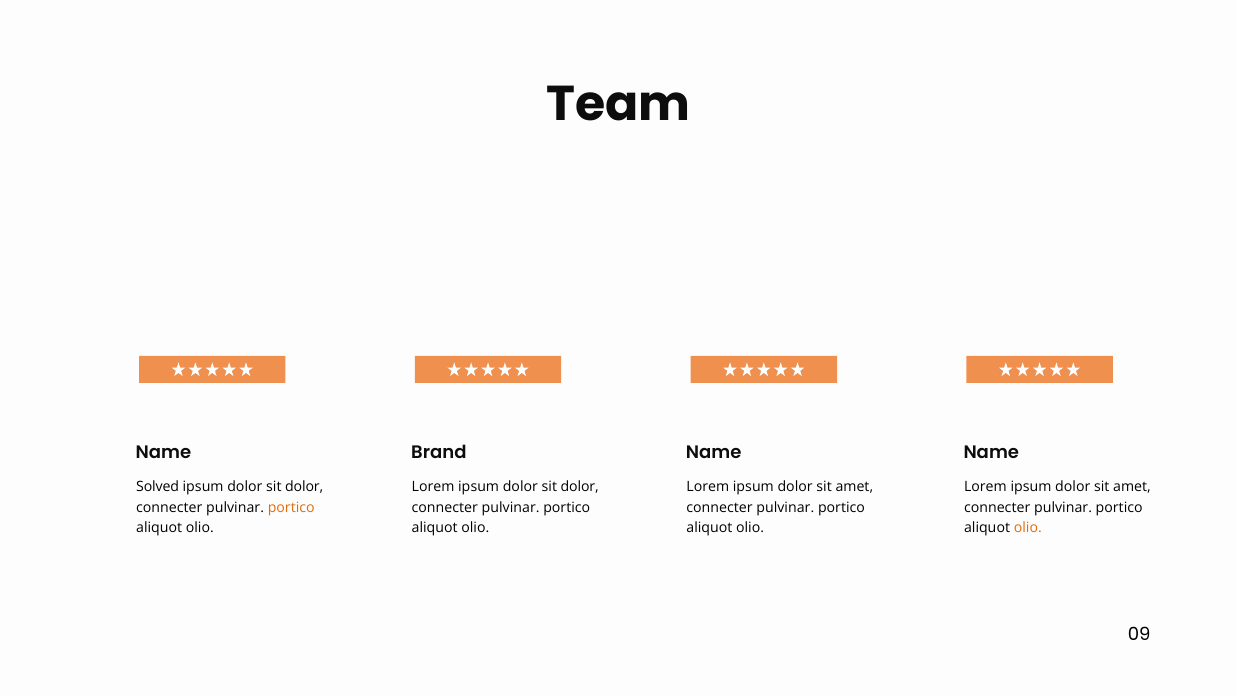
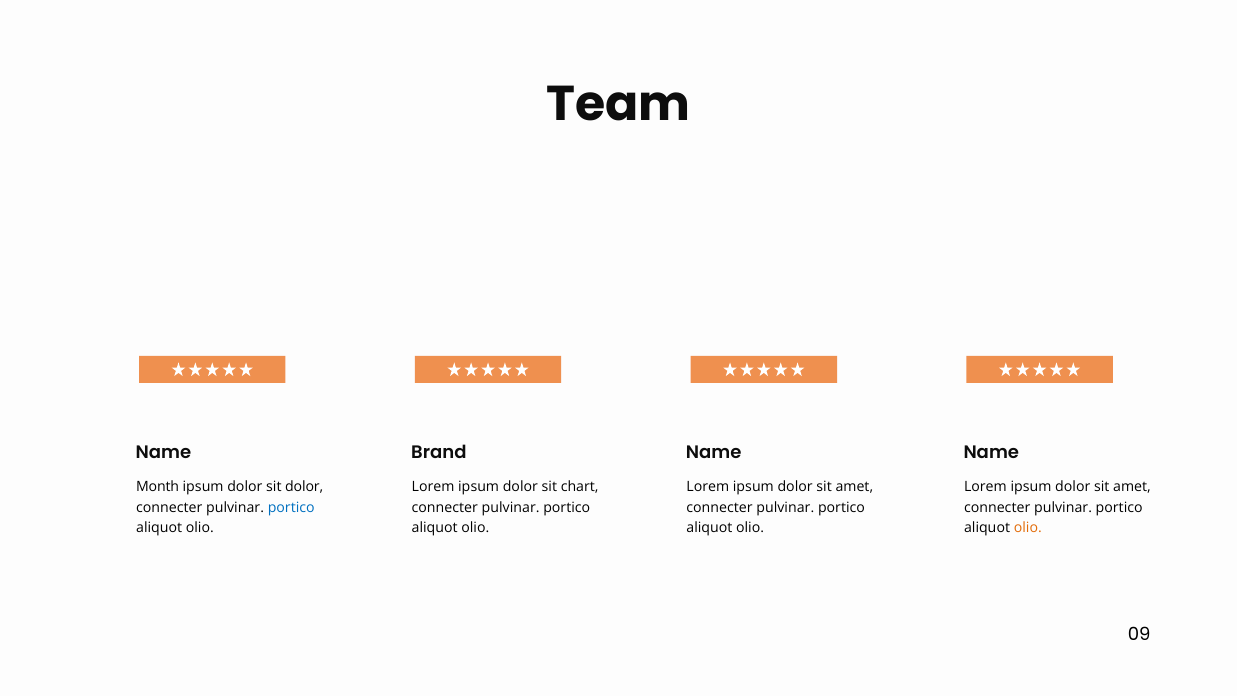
Solved: Solved -> Month
dolor at (580, 487): dolor -> chart
portico at (291, 507) colour: orange -> blue
